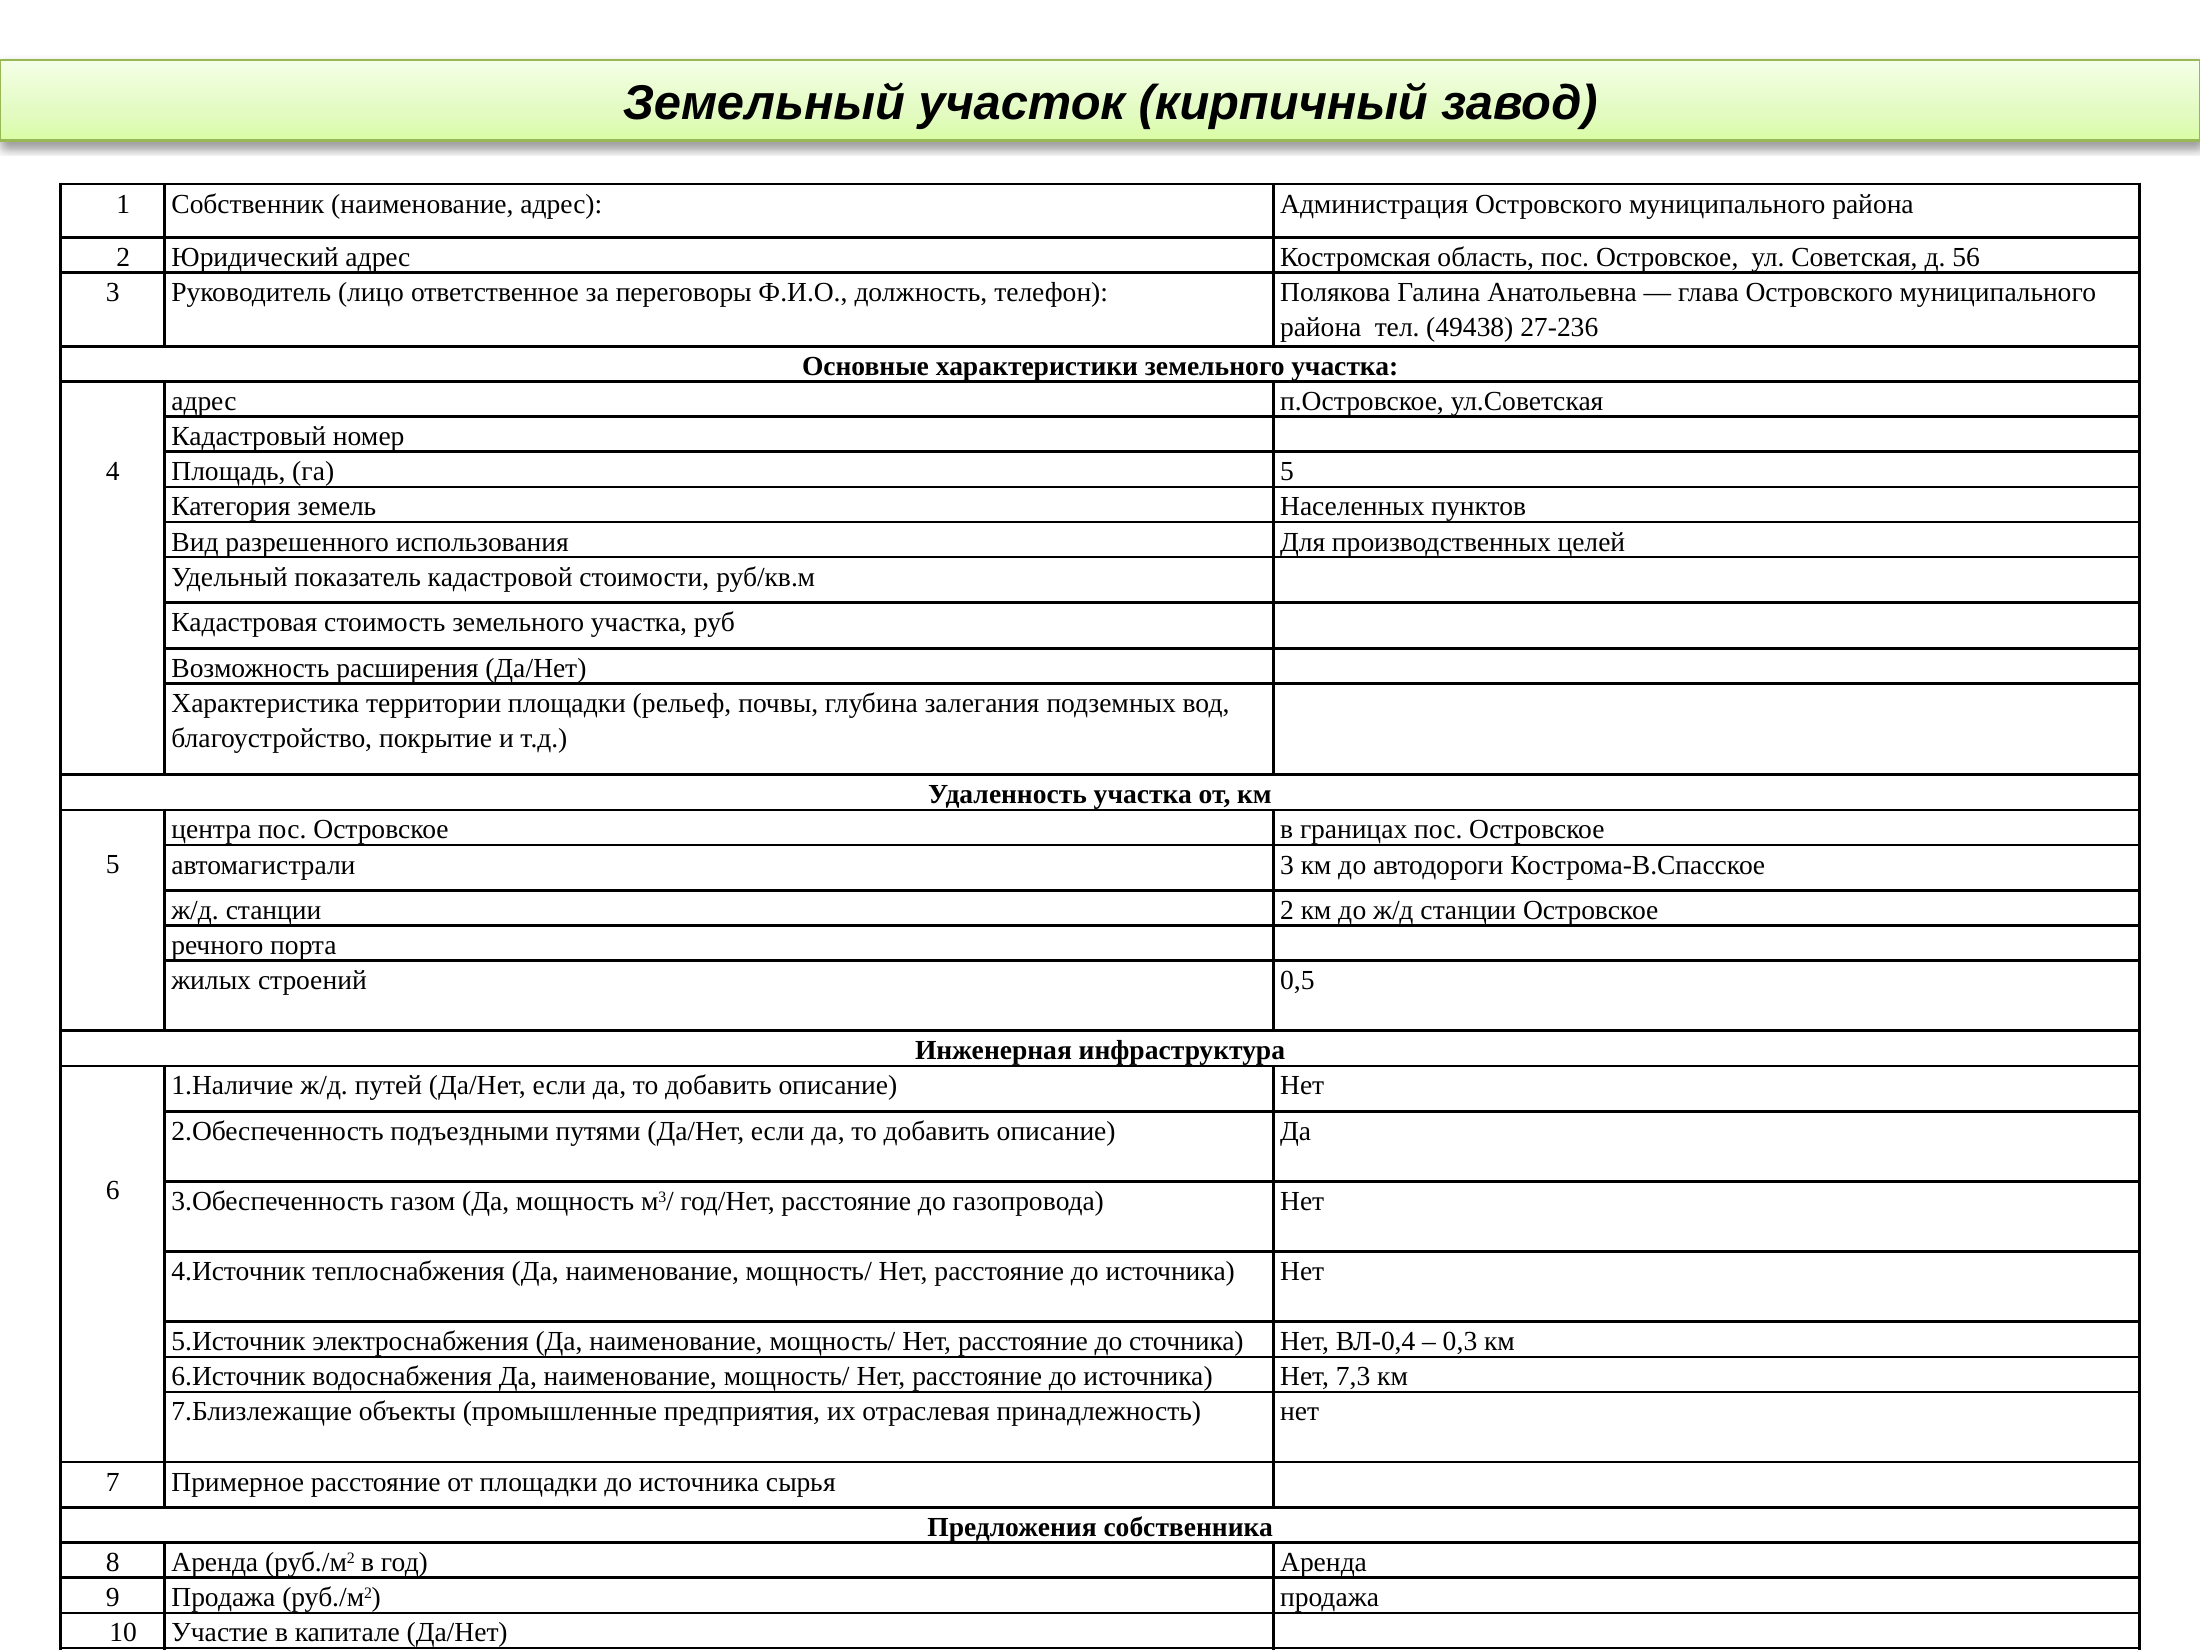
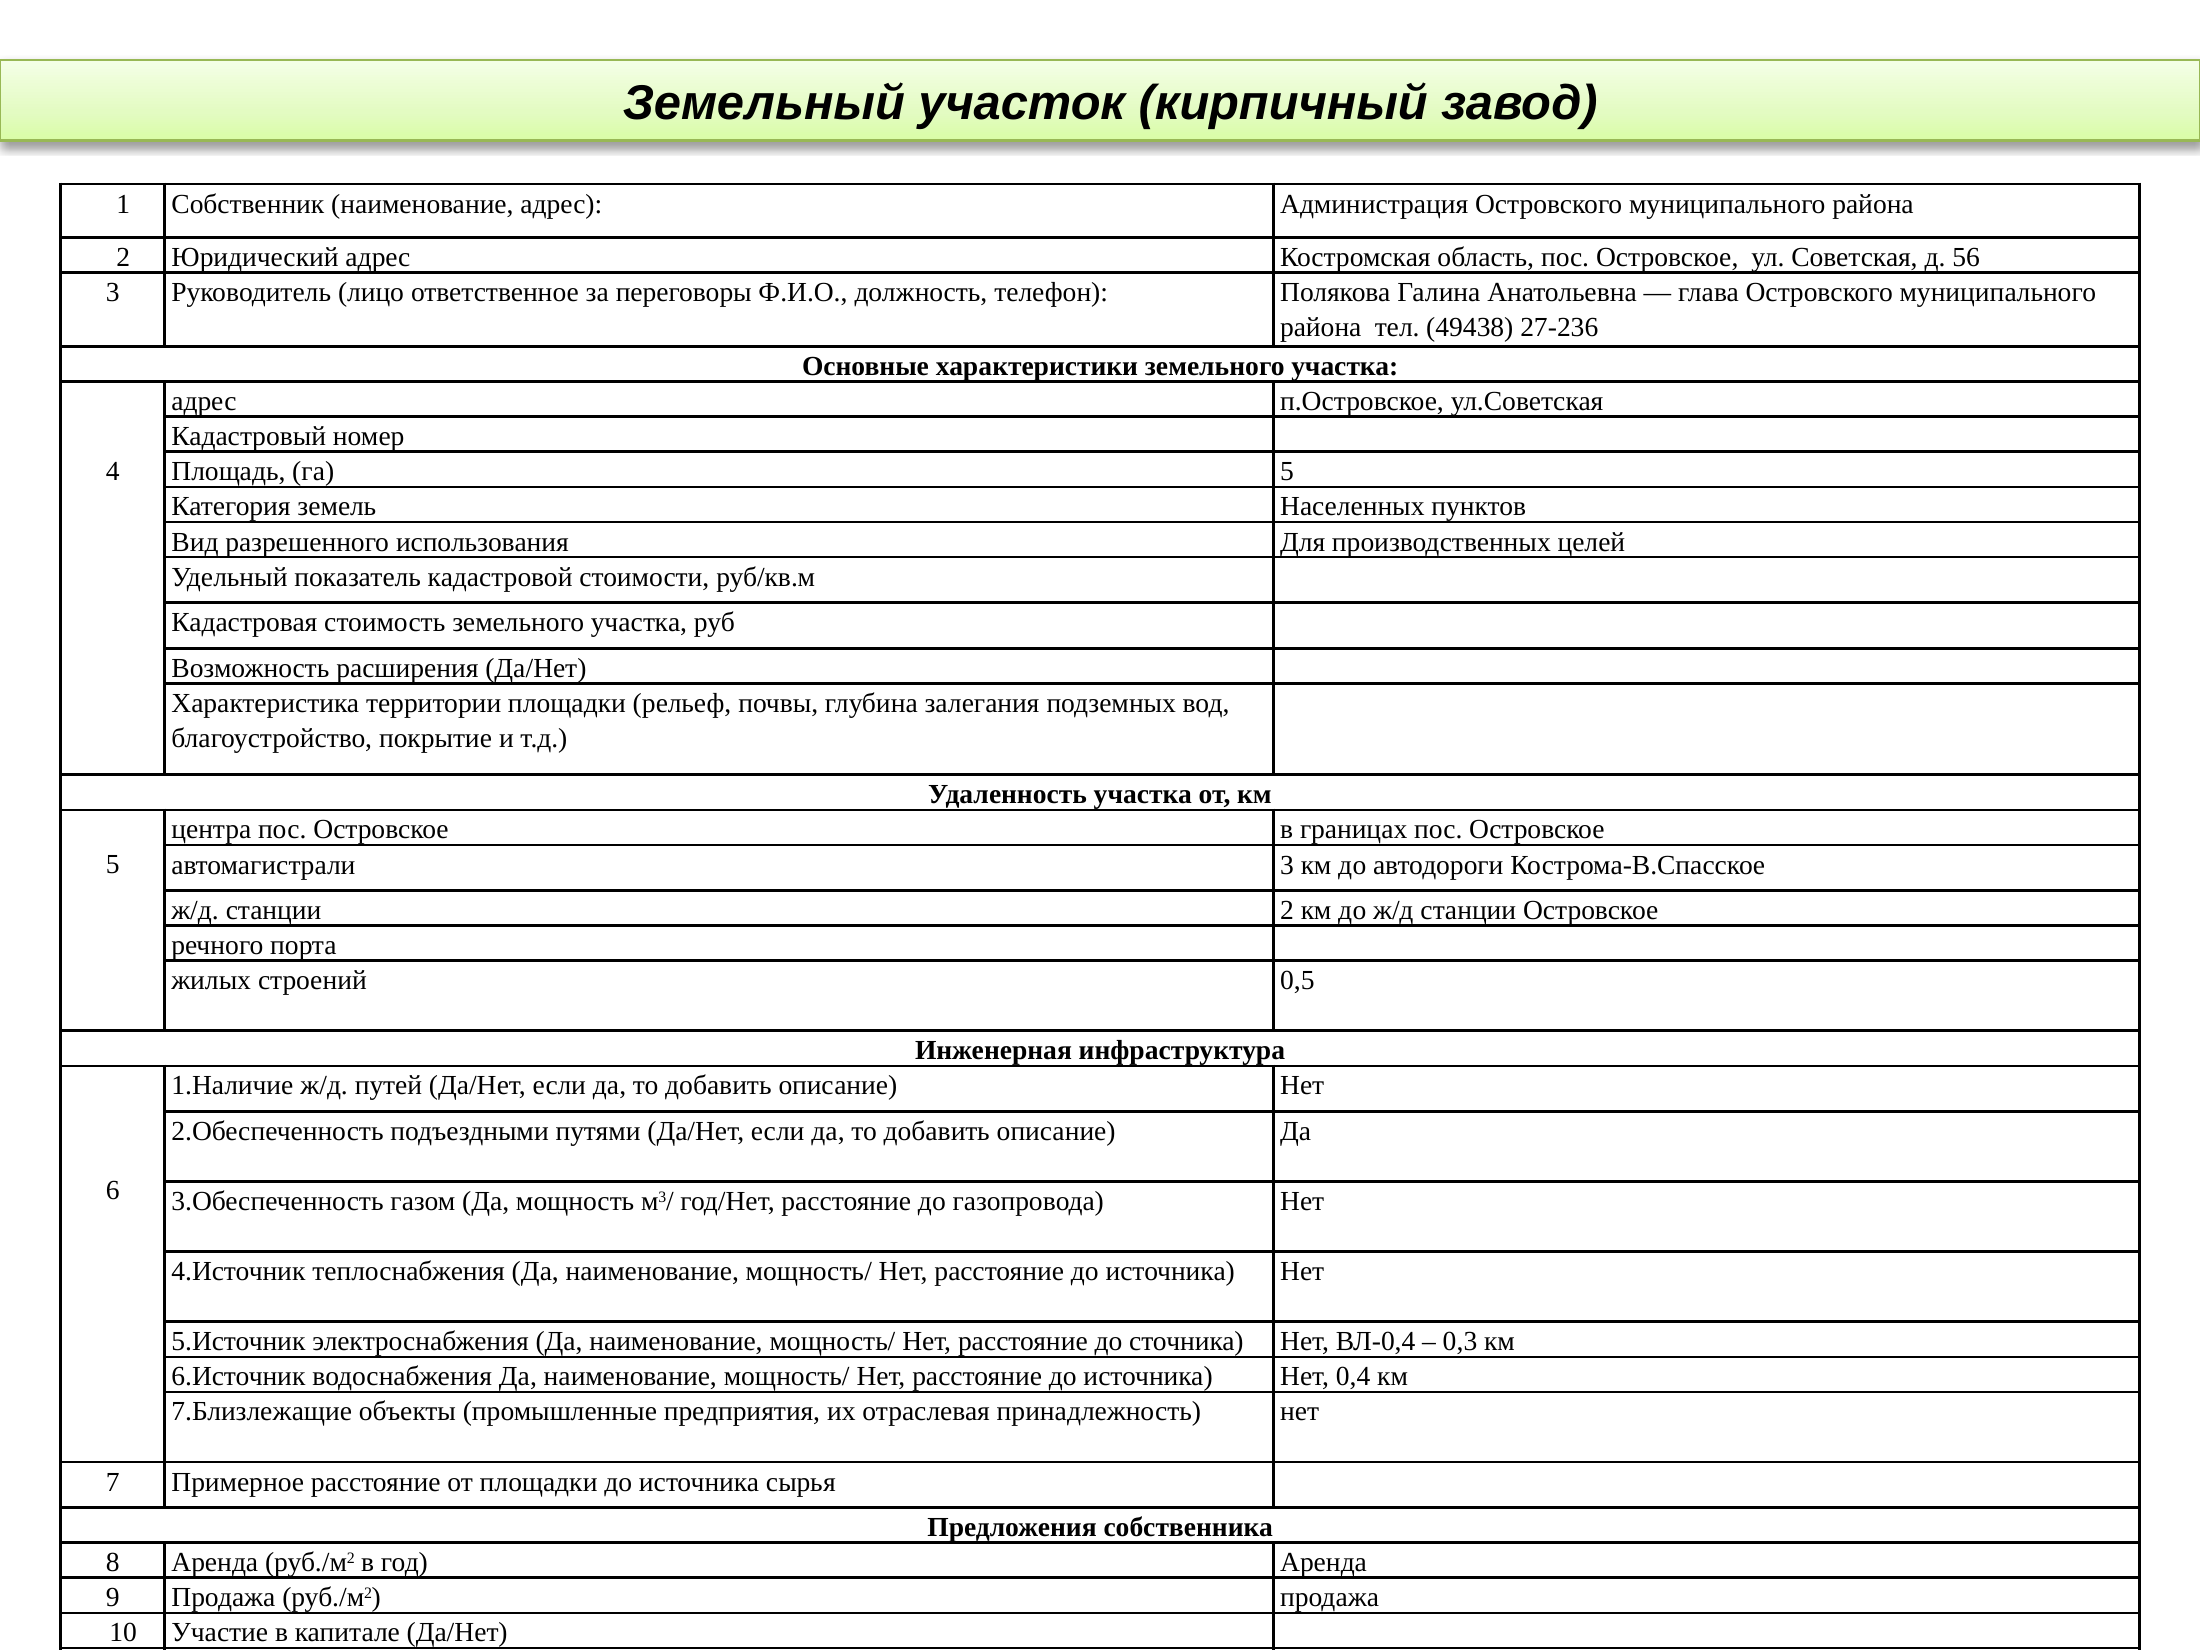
7,3: 7,3 -> 0,4
